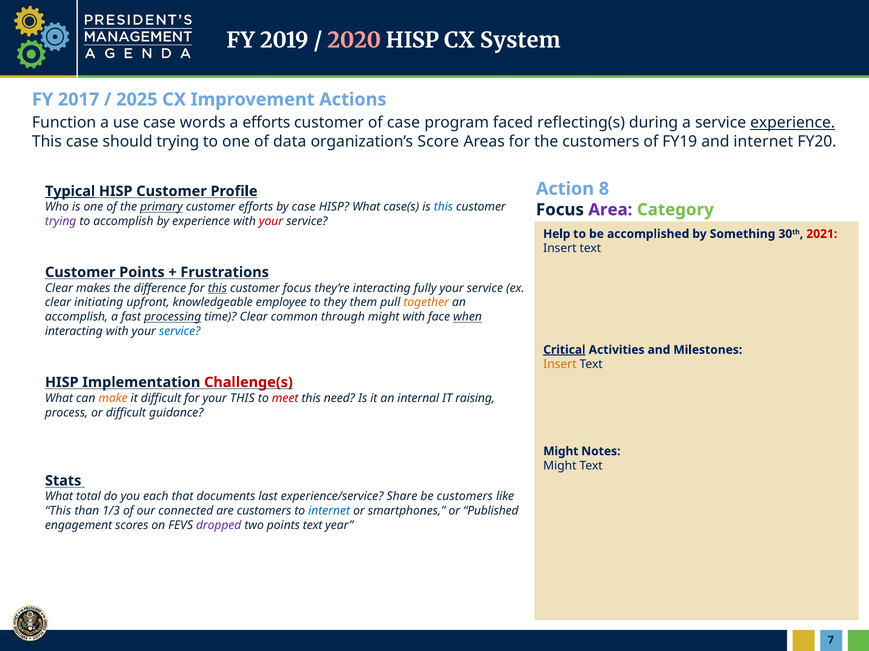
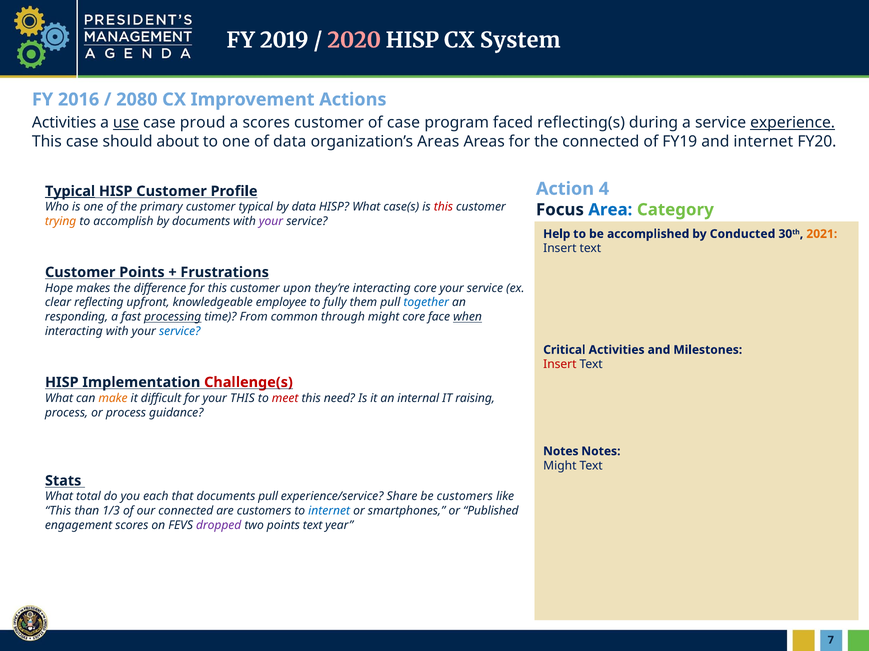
2017: 2017 -> 2016
2025: 2025 -> 2080
Function at (64, 123): Function -> Activities
use underline: none -> present
words: words -> proud
a efforts: efforts -> scores
should trying: trying -> about
organization’s Score: Score -> Areas
the customers: customers -> connected
8: 8 -> 4
primary underline: present -> none
customer efforts: efforts -> typical
by case: case -> data
this at (443, 207) colour: blue -> red
Area colour: purple -> blue
trying at (61, 222) colour: purple -> orange
by experience: experience -> documents
your at (271, 222) colour: red -> purple
Something: Something -> Conducted
2021 colour: red -> orange
Clear at (59, 288): Clear -> Hope
this at (217, 288) underline: present -> none
customer focus: focus -> upon
interacting fully: fully -> core
initiating: initiating -> reflecting
they: they -> fully
together colour: orange -> blue
accomplish at (77, 317): accomplish -> responding
time Clear: Clear -> From
might with: with -> core
Critical underline: present -> none
Insert at (560, 365) colour: orange -> red
or difficult: difficult -> process
Might at (561, 452): Might -> Notes
documents last: last -> pull
